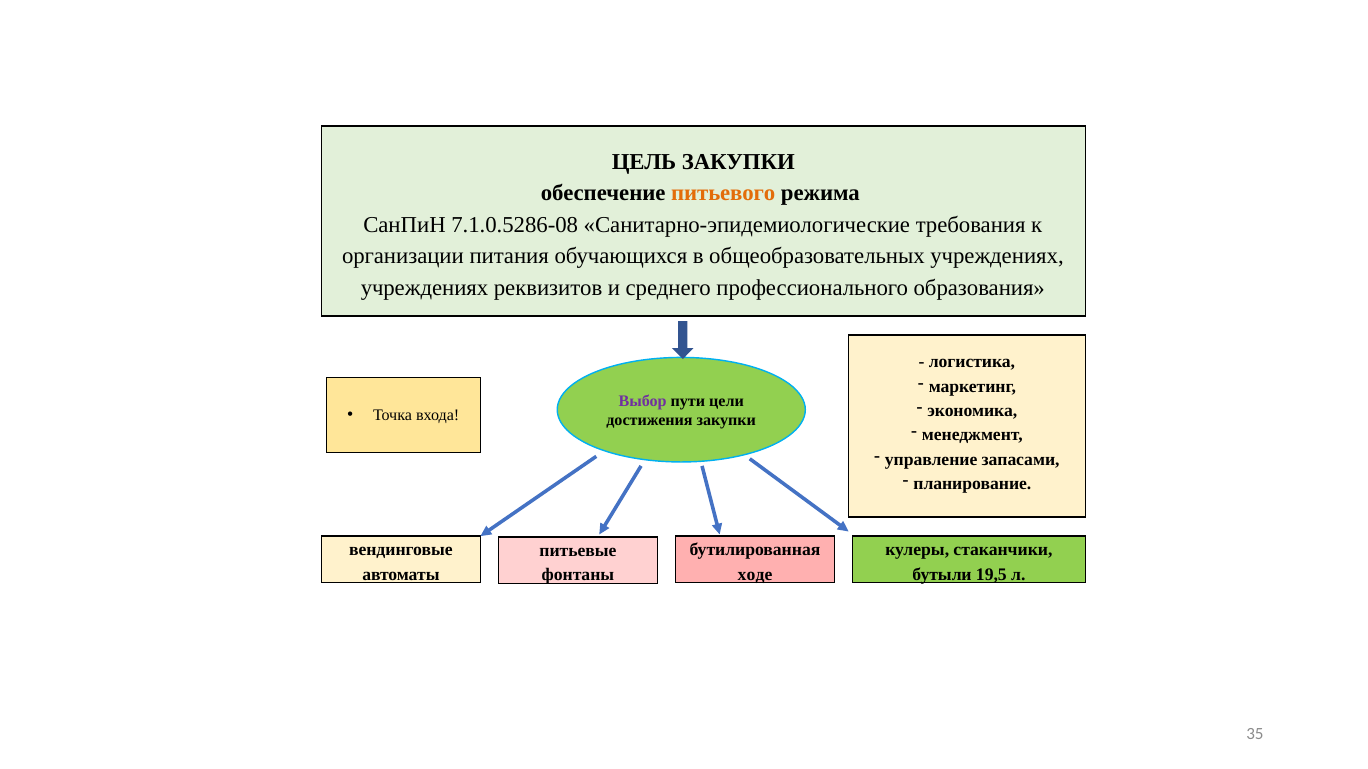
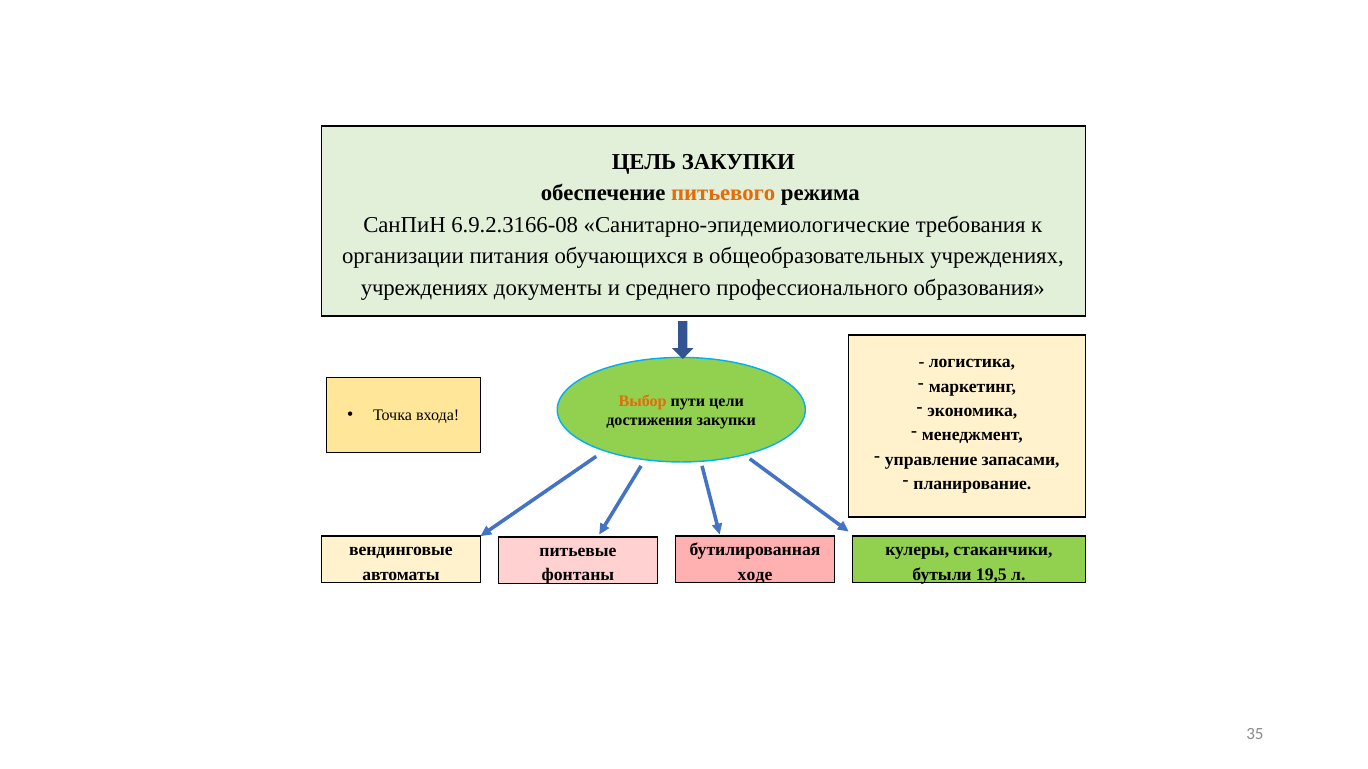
7.1.0.5286-08: 7.1.0.5286-08 -> 6.9.2.3166-08
реквизитов: реквизитов -> документы
Выбор colour: purple -> orange
